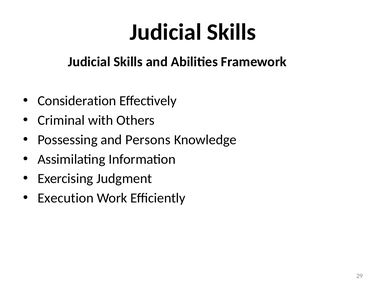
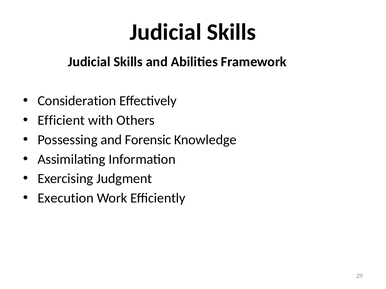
Criminal: Criminal -> Efficient
Persons: Persons -> Forensic
